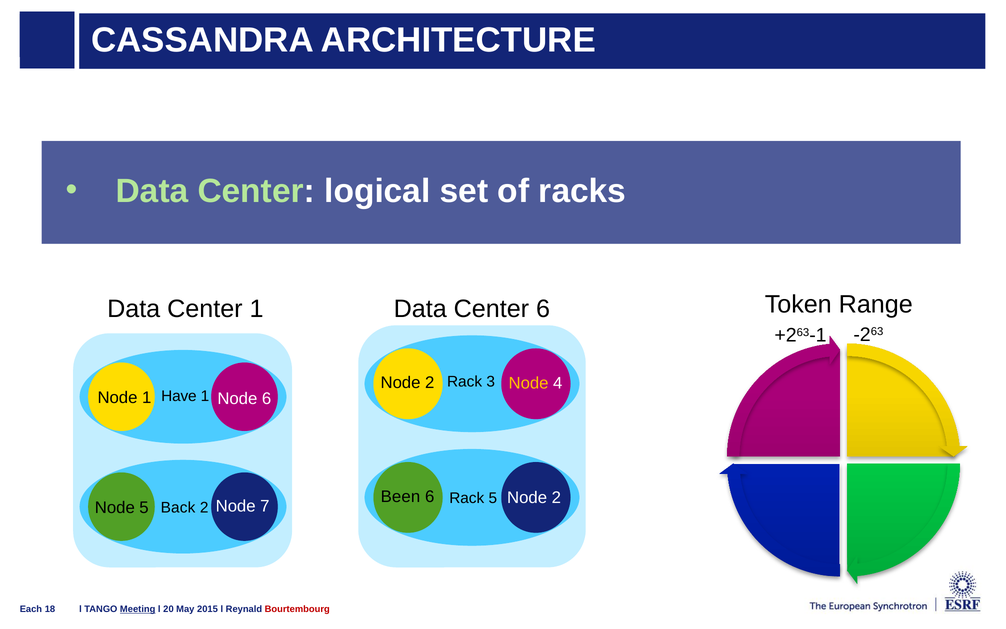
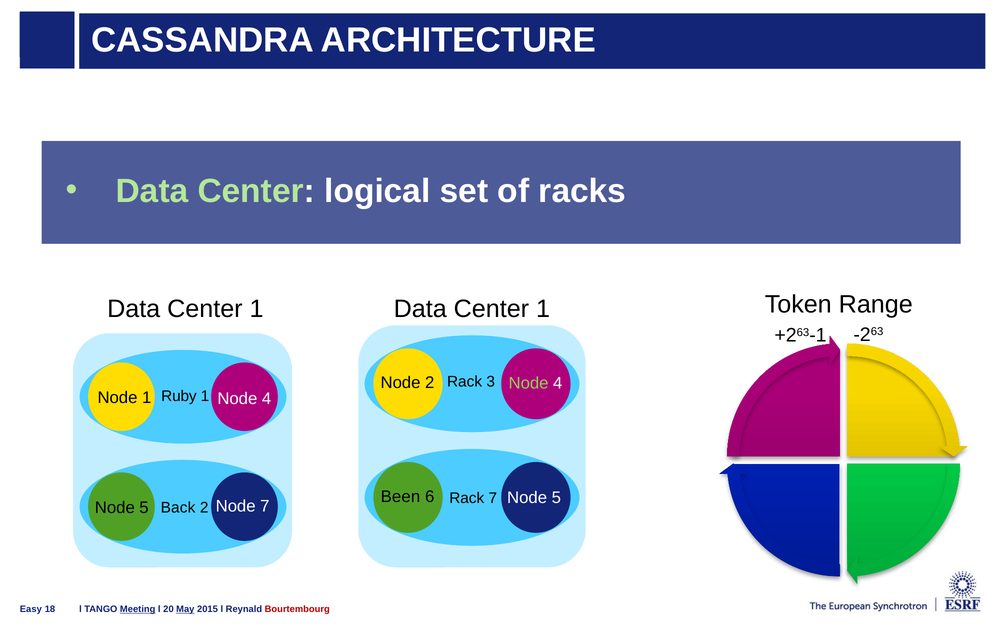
1 Data Center 6: 6 -> 1
Node at (529, 383) colour: yellow -> light green
Have: Have -> Ruby
6 at (267, 398): 6 -> 4
2 at (556, 497): 2 -> 5
Rack 5: 5 -> 7
Each: Each -> Easy
May underline: none -> present
